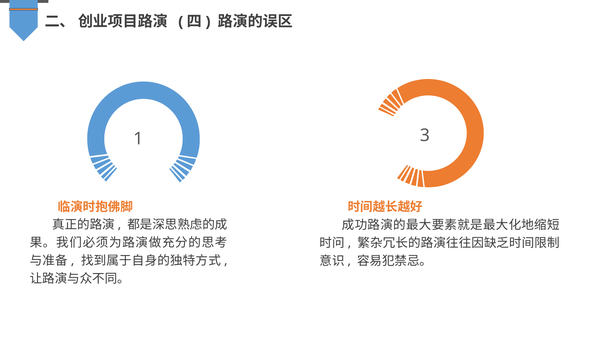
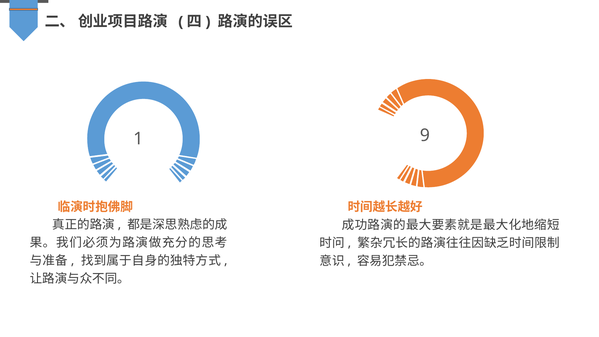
3: 3 -> 9
